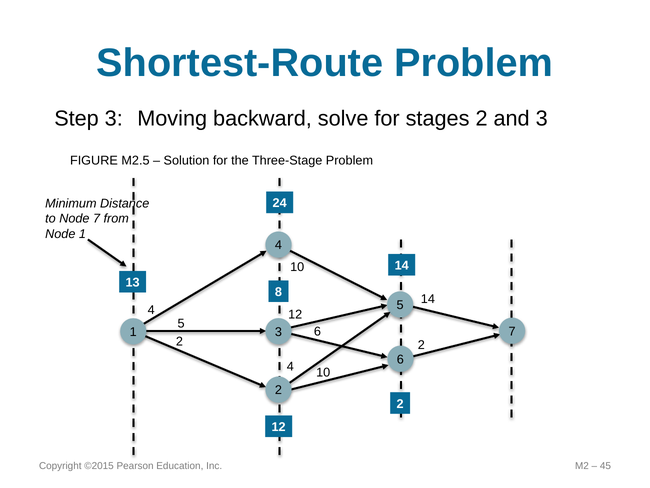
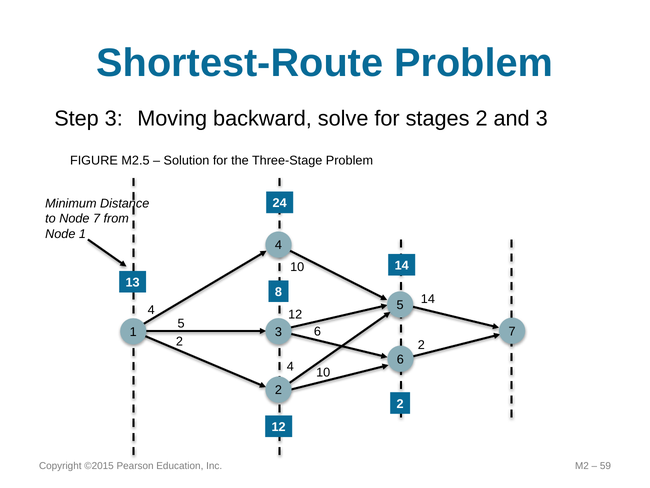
45: 45 -> 59
